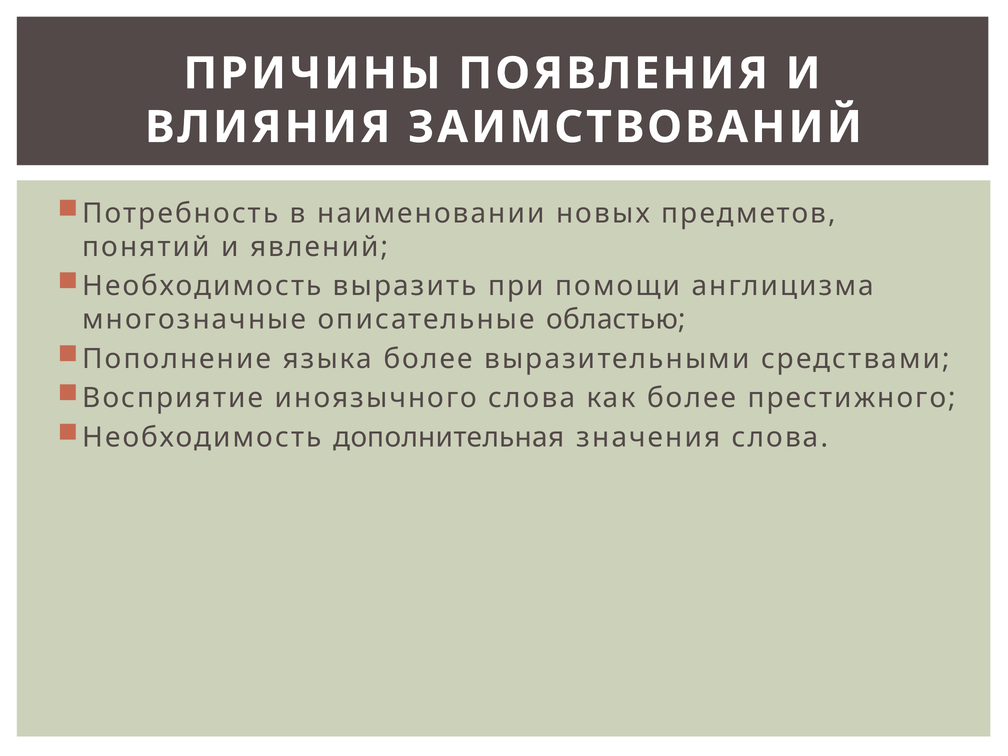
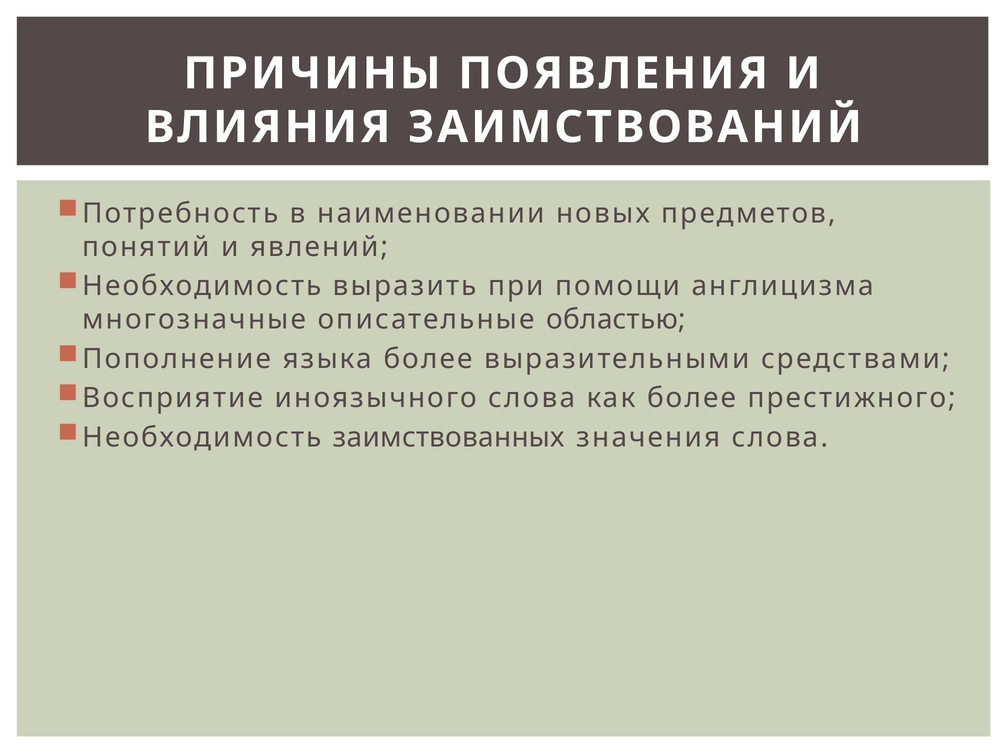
дополнительная: дополнительная -> заимствованных
